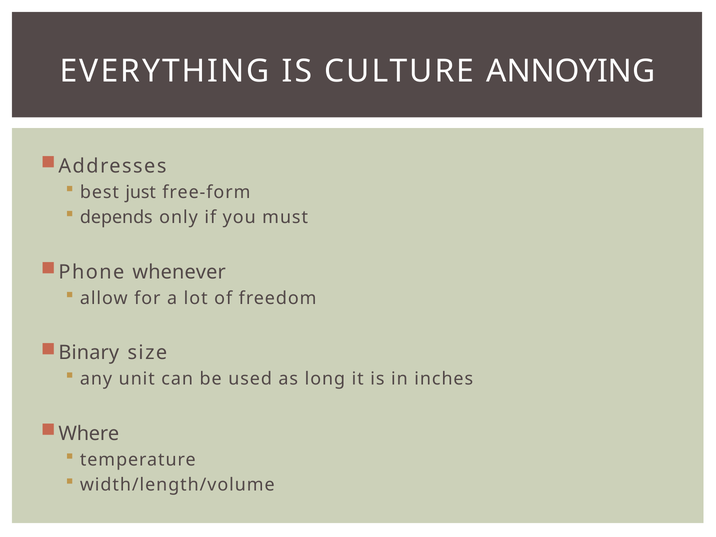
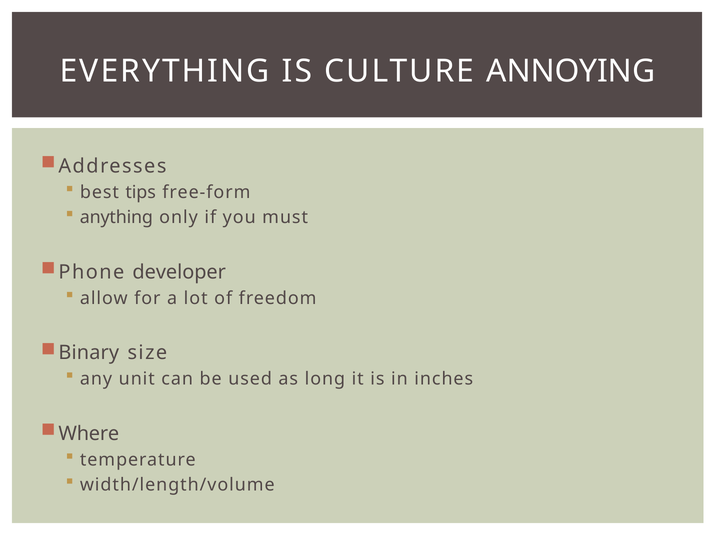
just: just -> tips
depends: depends -> anything
whenever: whenever -> developer
